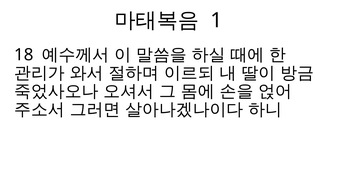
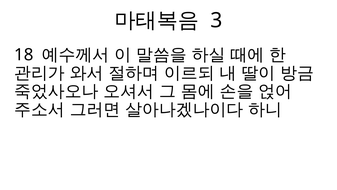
1: 1 -> 3
